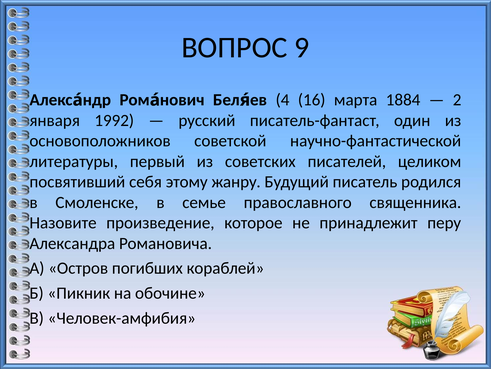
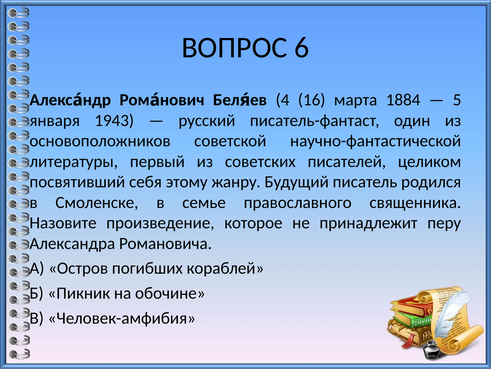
9: 9 -> 6
2: 2 -> 5
1992: 1992 -> 1943
